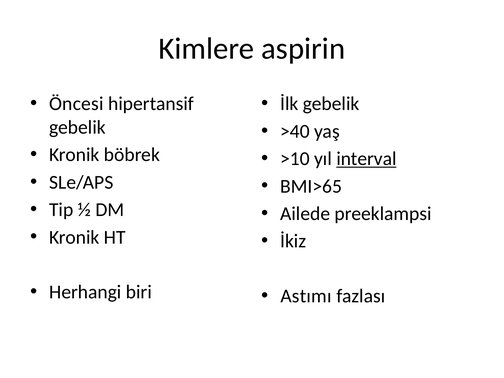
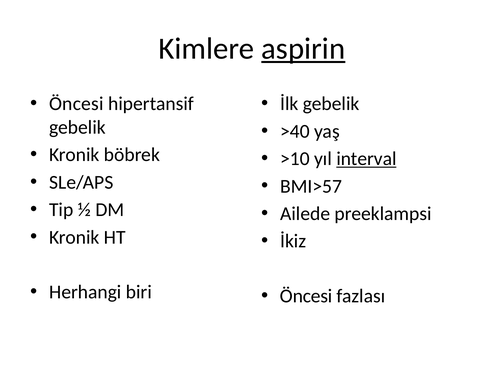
aspirin underline: none -> present
BMI>65: BMI>65 -> BMI>57
Astımı at (306, 296): Astımı -> Öncesi
